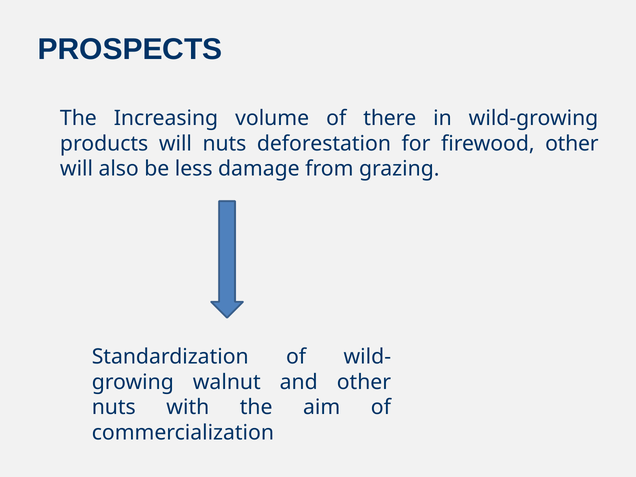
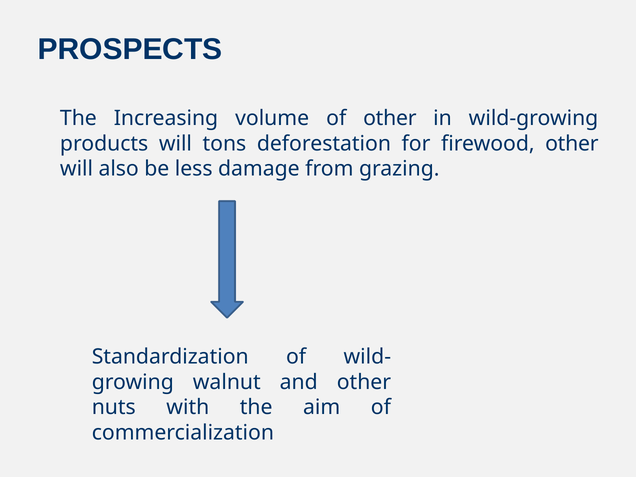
of there: there -> other
will nuts: nuts -> tons
